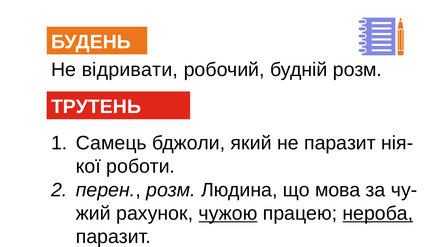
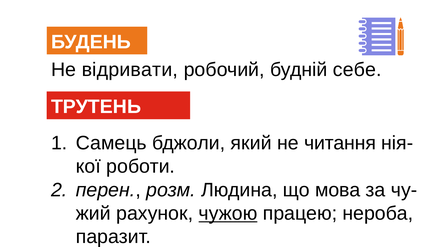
будній розм: розм -> себе
не паразит: паразит -> читання
нероба underline: present -> none
